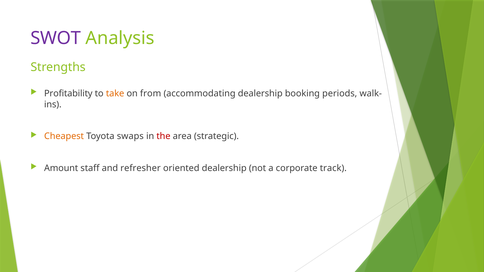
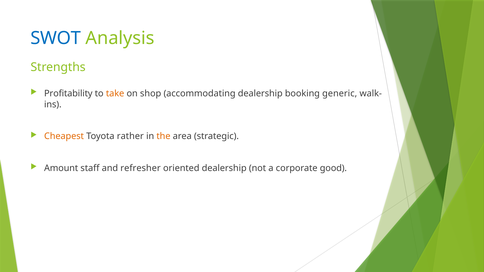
SWOT colour: purple -> blue
from: from -> shop
periods: periods -> generic
swaps: swaps -> rather
the colour: red -> orange
track: track -> good
